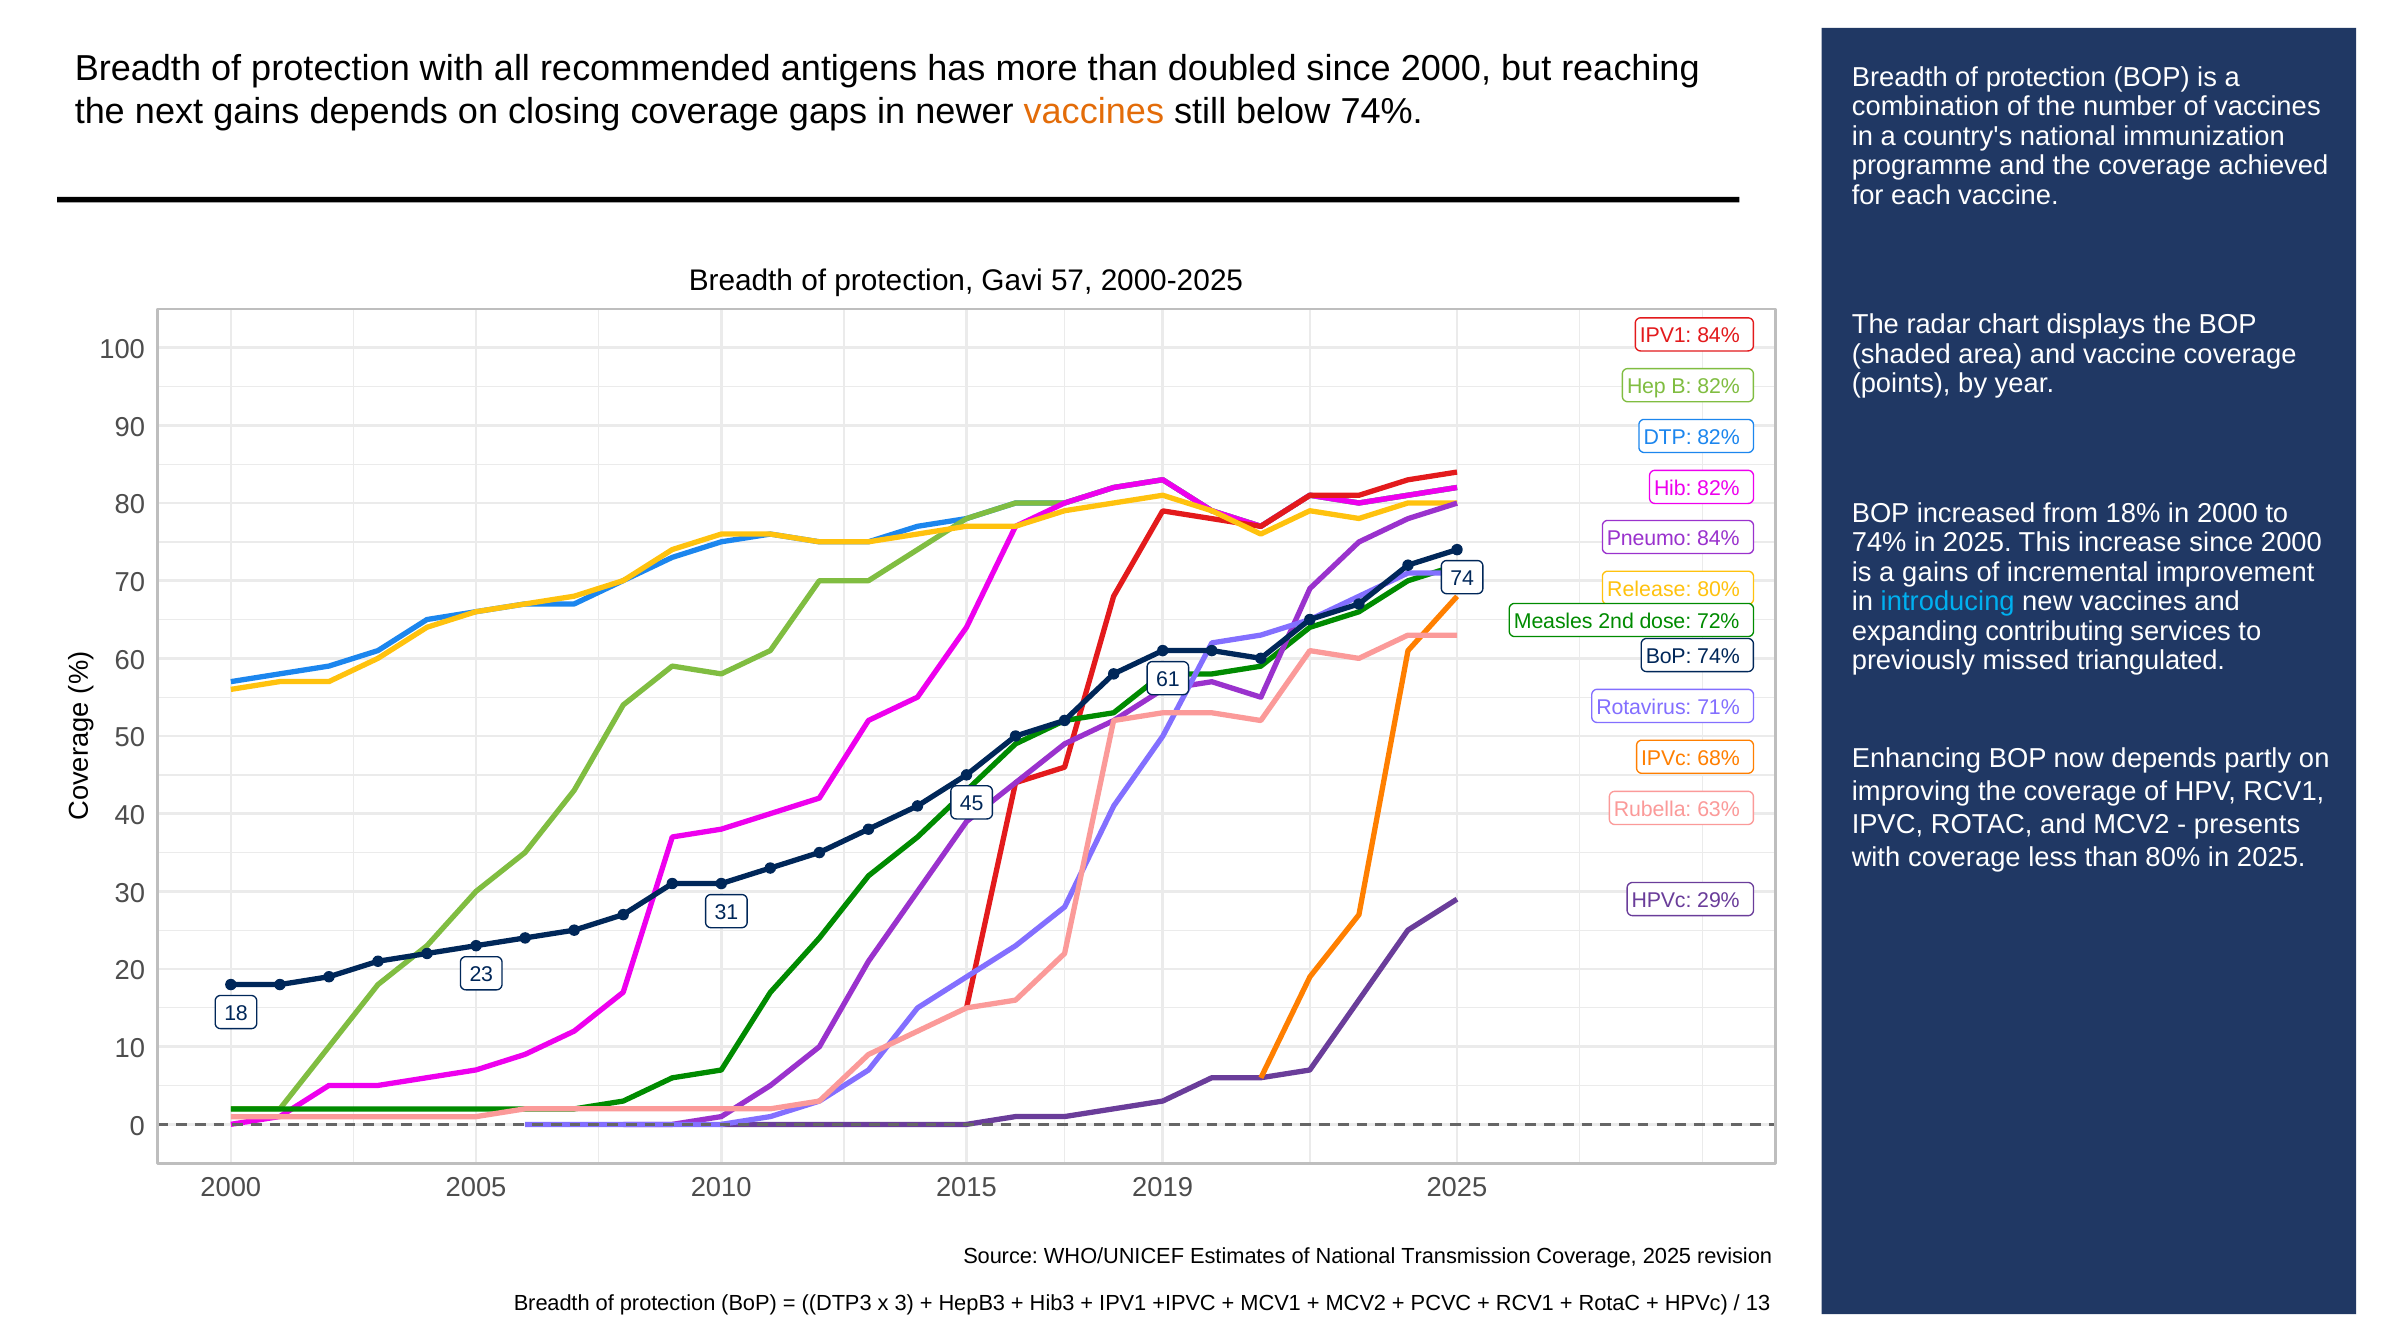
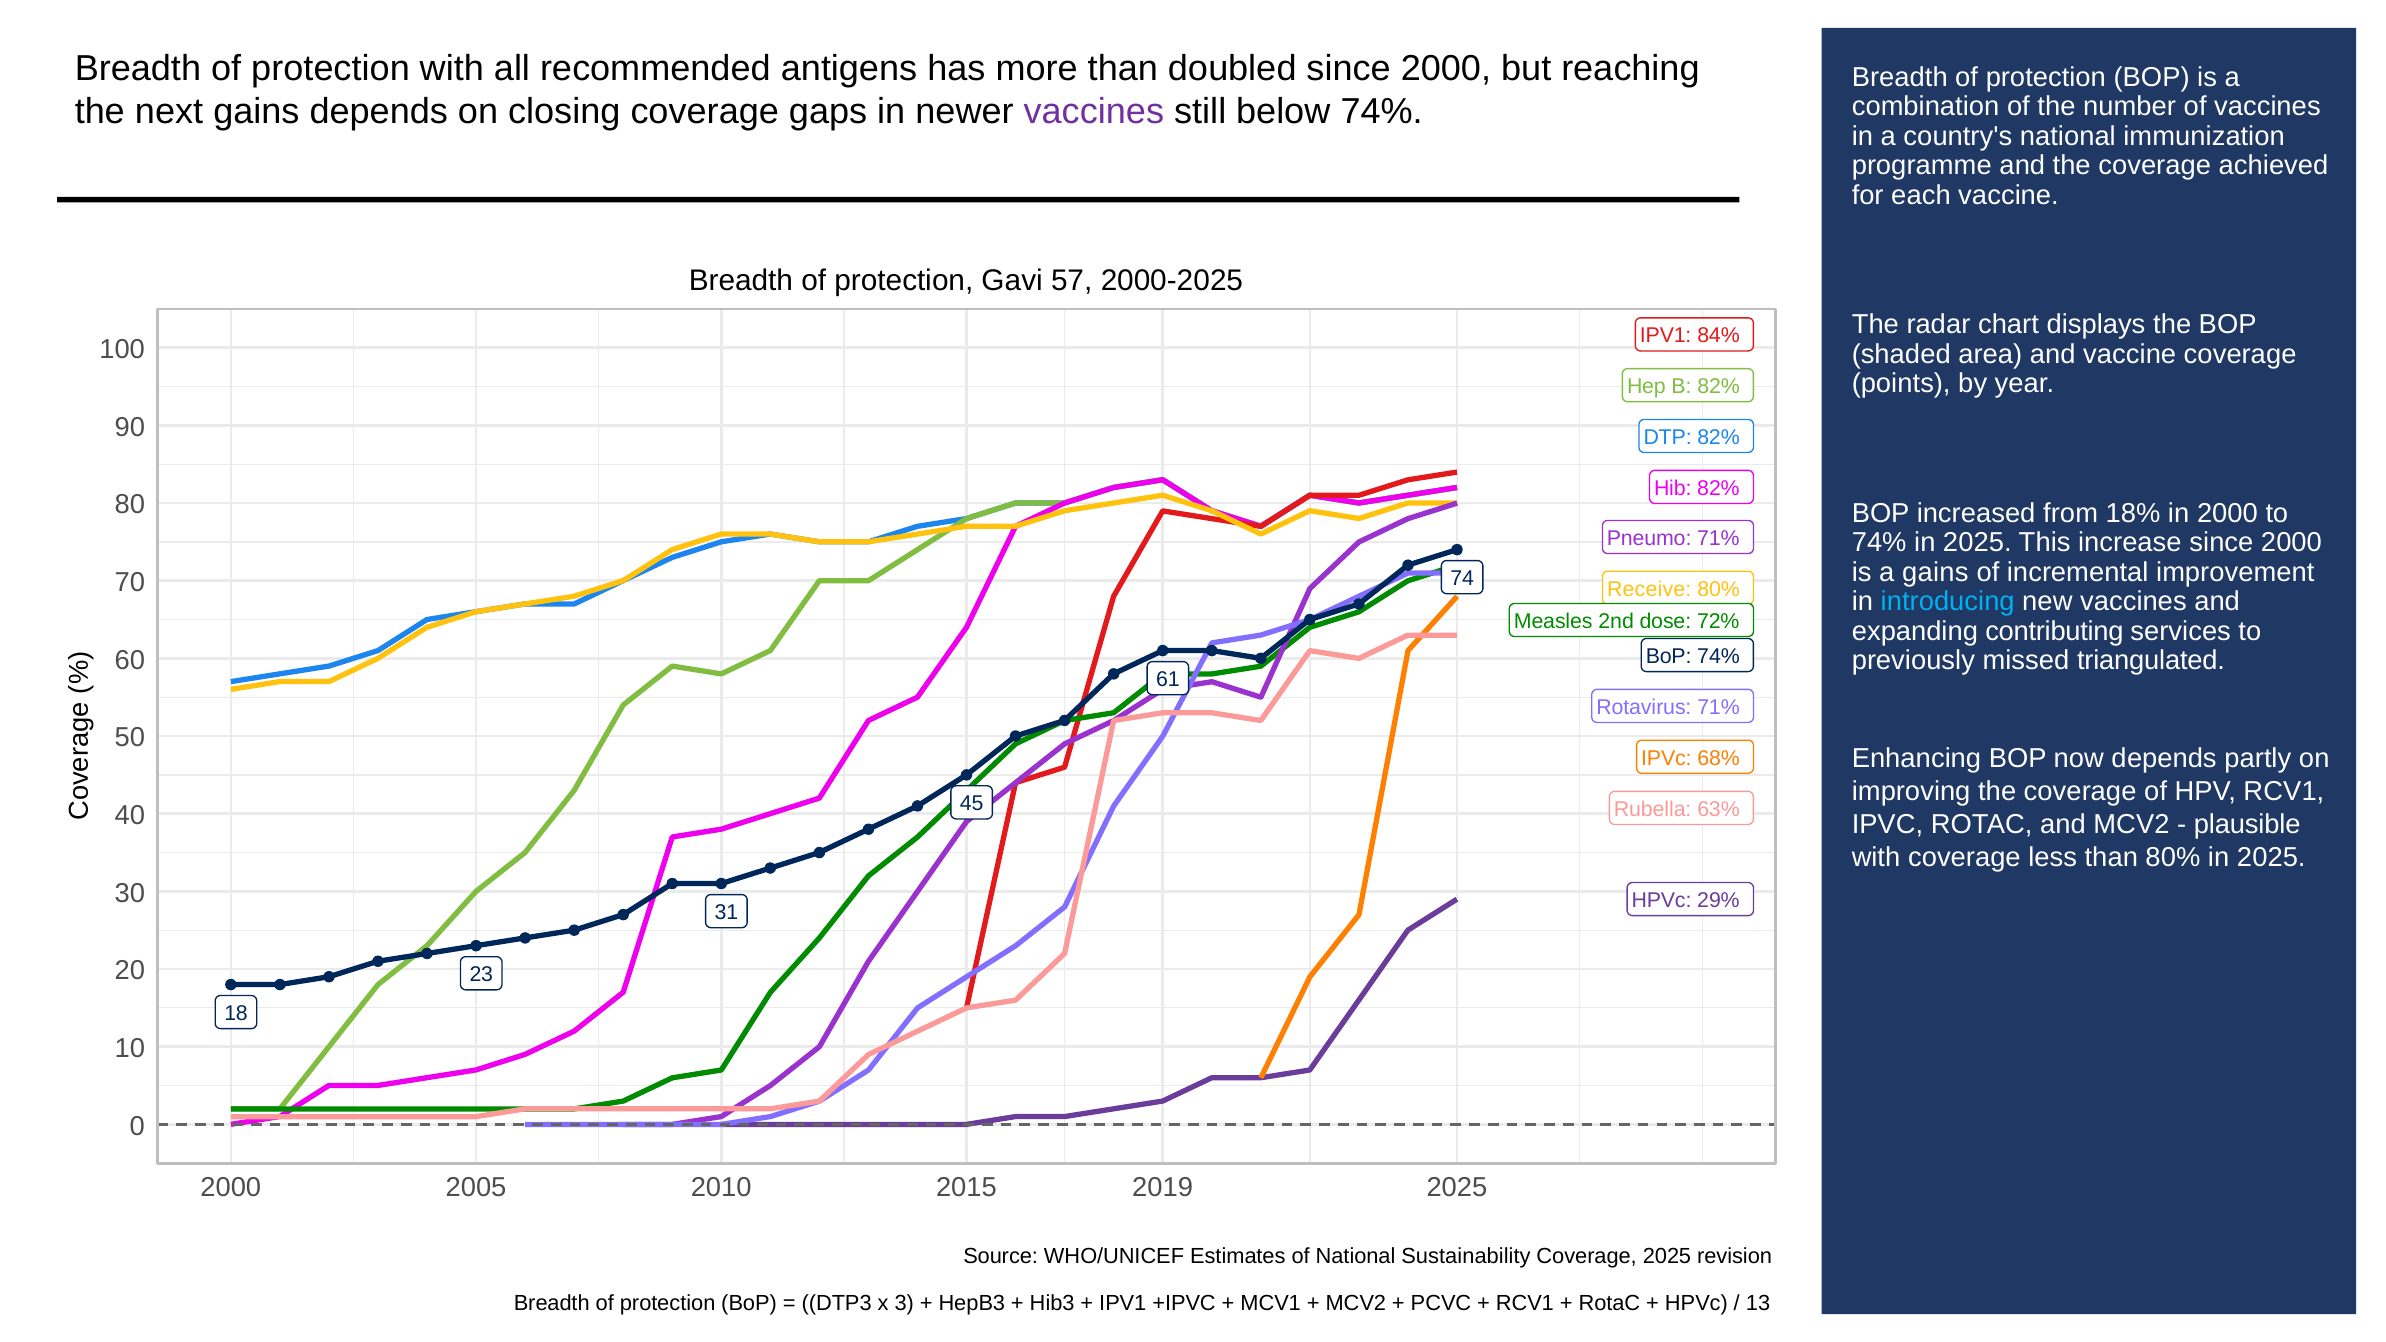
vaccines at (1094, 112) colour: orange -> purple
Pneumo 84%: 84% -> 71%
Release: Release -> Receive
presents: presents -> plausible
Transmission: Transmission -> Sustainability
